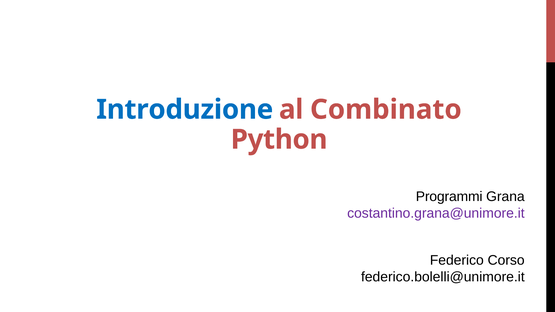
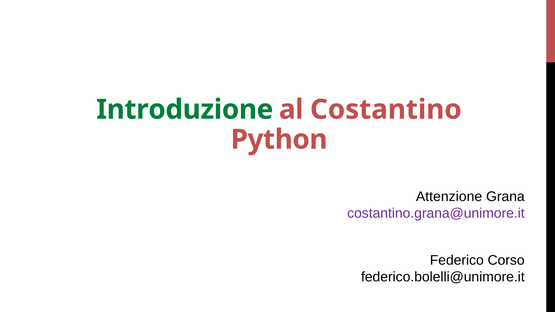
Introduzione colour: blue -> green
Combinato: Combinato -> Costantino
Programmi: Programmi -> Attenzione
